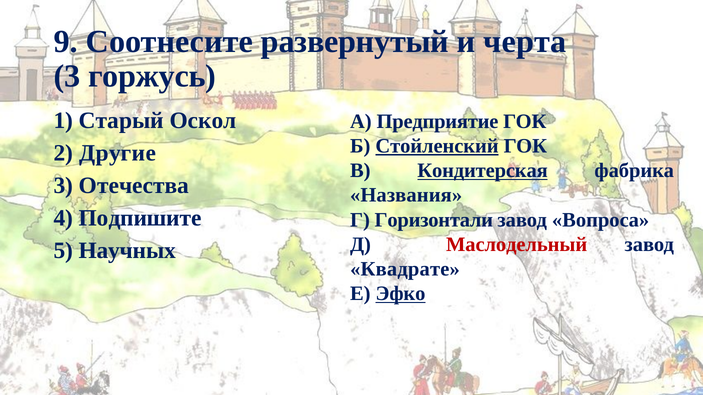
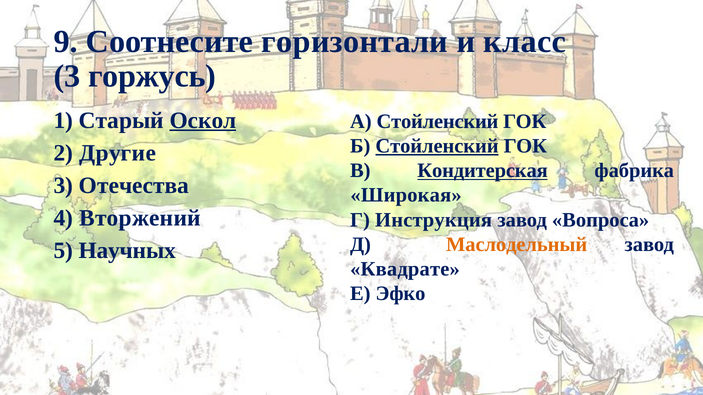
развернутый: развернутый -> горизонтали
черта: черта -> класс
Оскол underline: none -> present
А Предприятие: Предприятие -> Стойленский
Названия: Названия -> Широкая
Подпишите: Подпишите -> Вторжений
Горизонтали: Горизонтали -> Инструкция
Маслодельный colour: red -> orange
Эфко underline: present -> none
